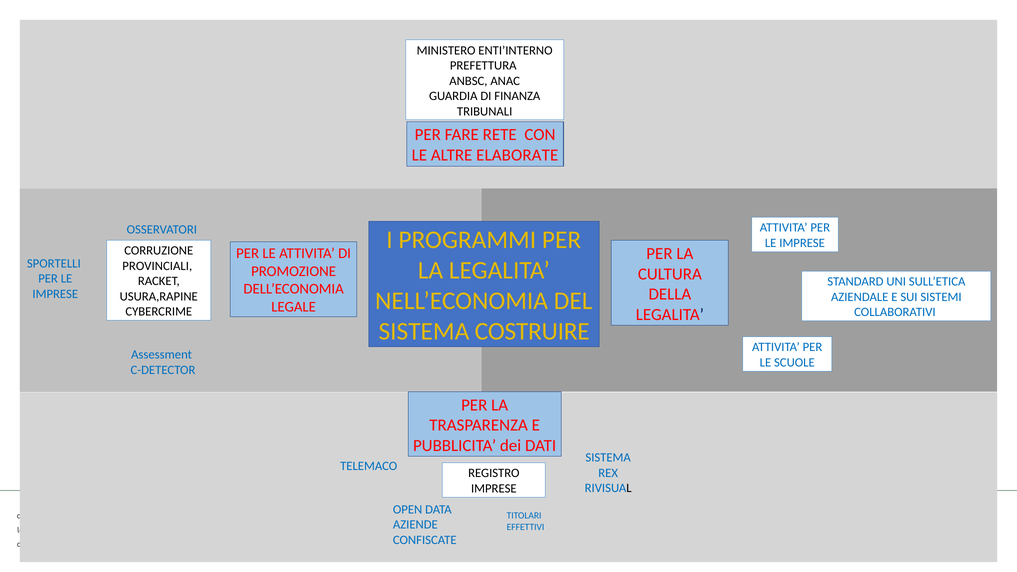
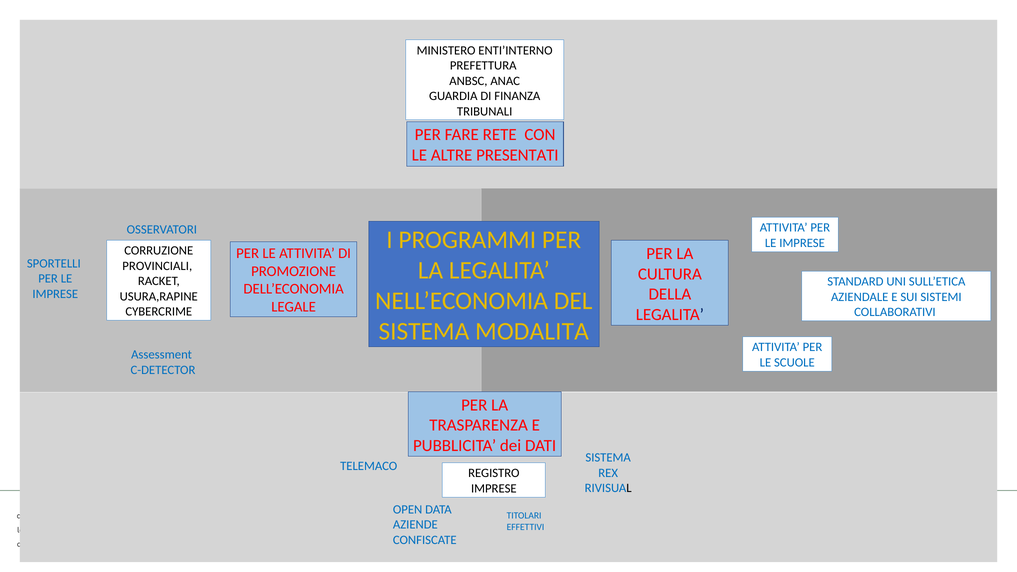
ELABORATE: ELABORATE -> PRESENTATI
COSTRUIRE: COSTRUIRE -> MODALITA
